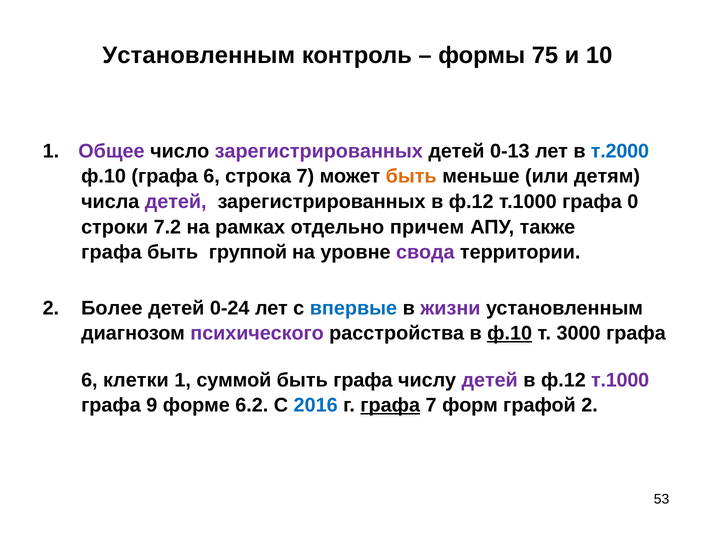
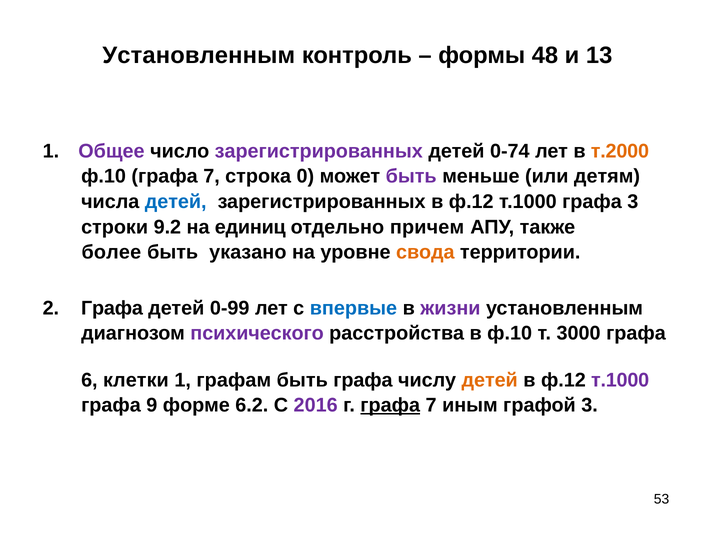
75: 75 -> 48
10: 10 -> 13
0-13: 0-13 -> 0-74
т.2000 colour: blue -> orange
ф.10 графа 6: 6 -> 7
строка 7: 7 -> 0
быть at (411, 176) colour: orange -> purple
детей at (176, 202) colour: purple -> blue
графа 0: 0 -> 3
7.2: 7.2 -> 9.2
рамках: рамках -> единиц
графа at (111, 252): графа -> более
группой: группой -> указано
свода colour: purple -> orange
2 Более: Более -> Графа
0-24: 0-24 -> 0-99
ф.10 at (510, 333) underline: present -> none
суммой: суммой -> графам
детей at (490, 380) colour: purple -> orange
2016 colour: blue -> purple
форм: форм -> иным
графой 2: 2 -> 3
